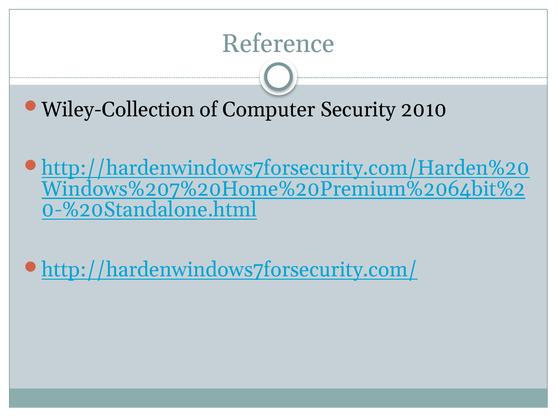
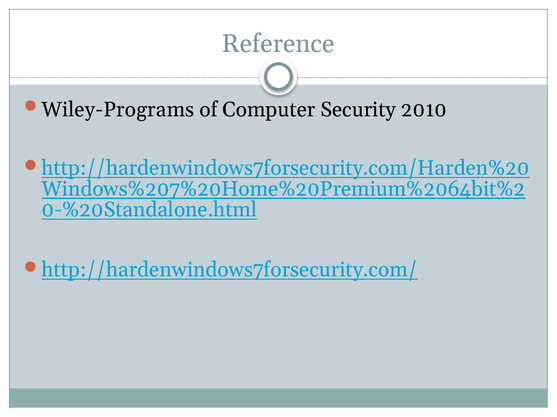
Wiley-Collection: Wiley-Collection -> Wiley-Programs
